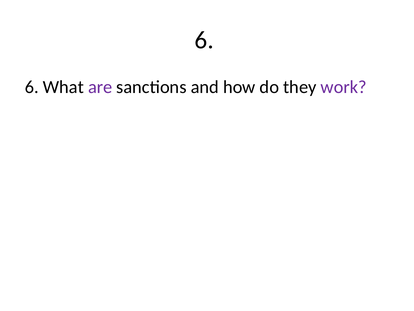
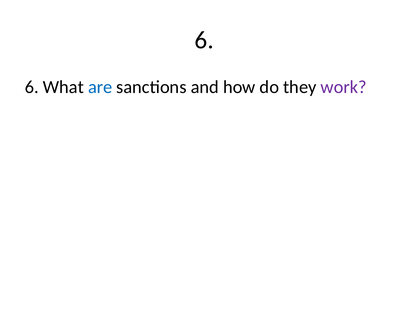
are colour: purple -> blue
